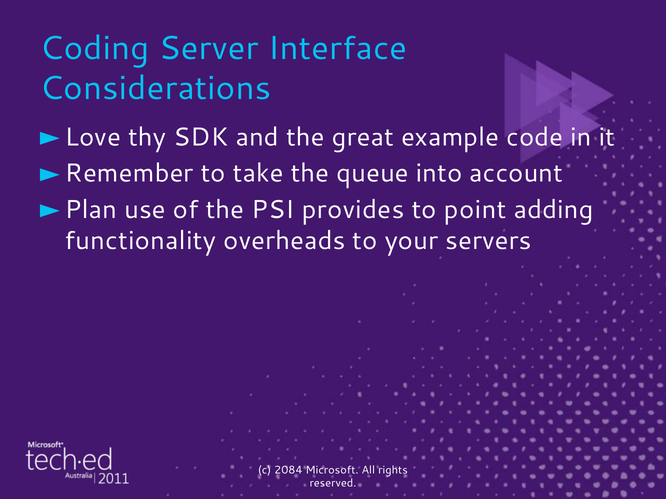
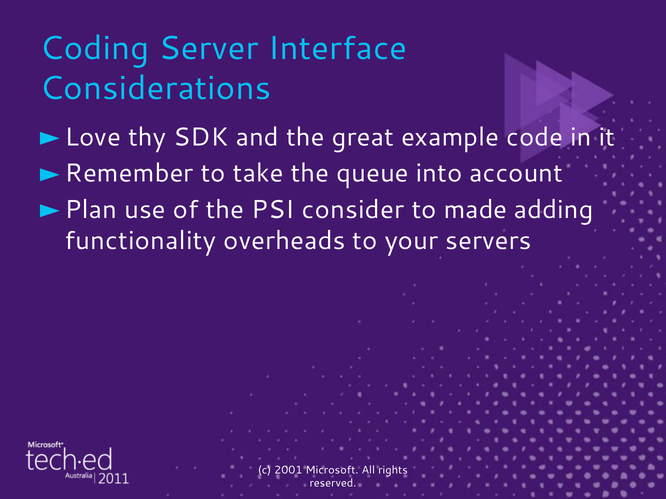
provides: provides -> consider
point: point -> made
2084: 2084 -> 2001
